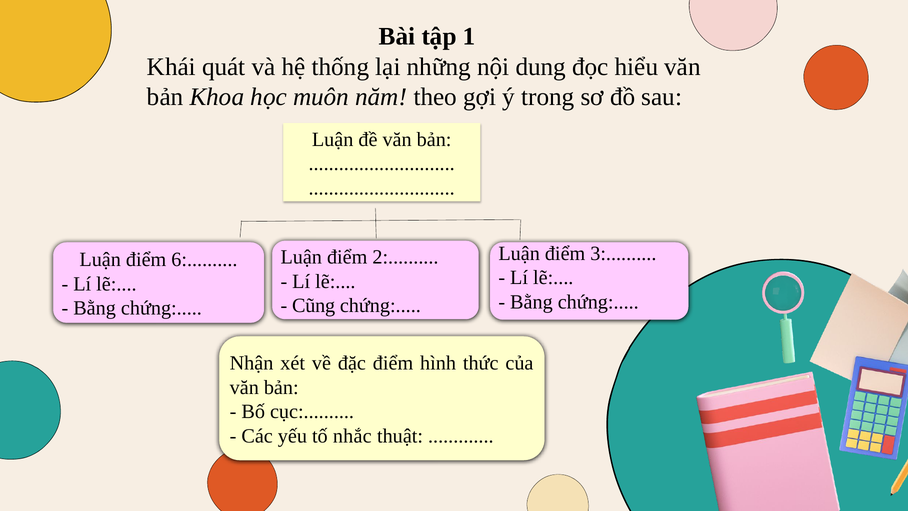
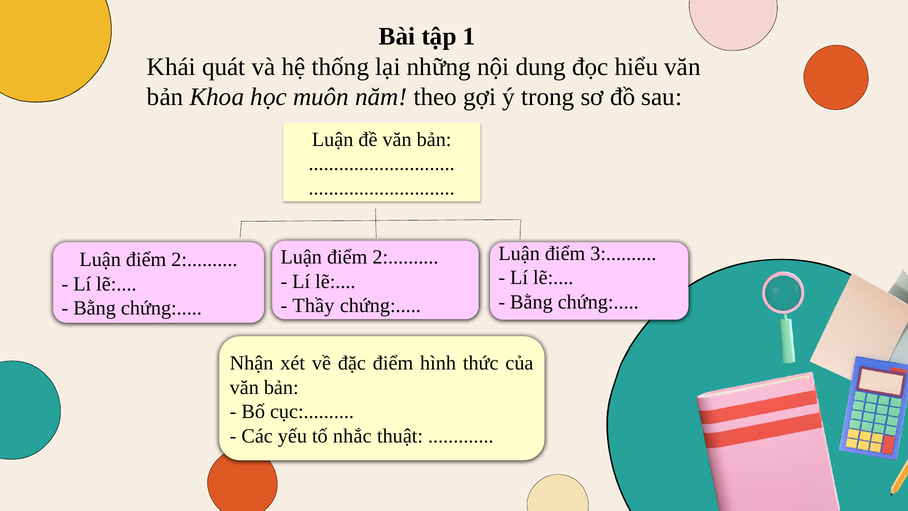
6 at (204, 260): 6 -> 2
Cũng: Cũng -> Thầy
